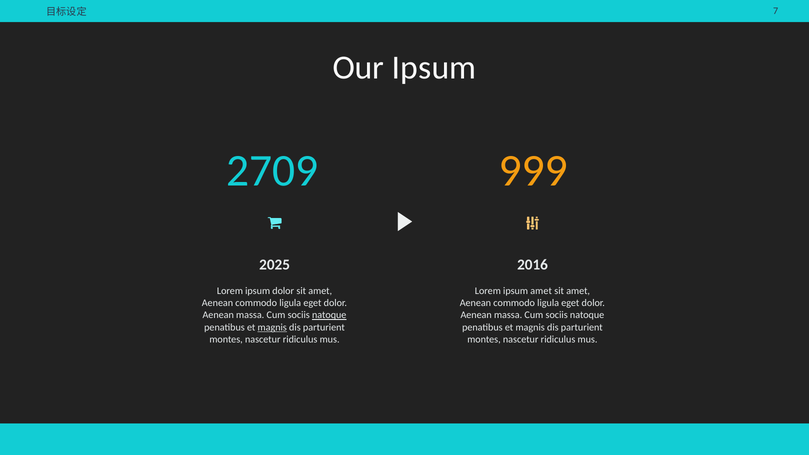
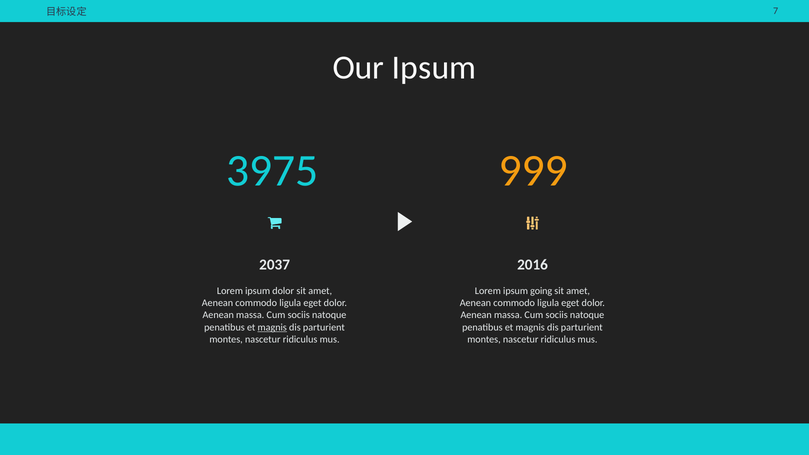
2709: 2709 -> 3975
2025: 2025 -> 2037
ipsum amet: amet -> going
natoque at (329, 315) underline: present -> none
